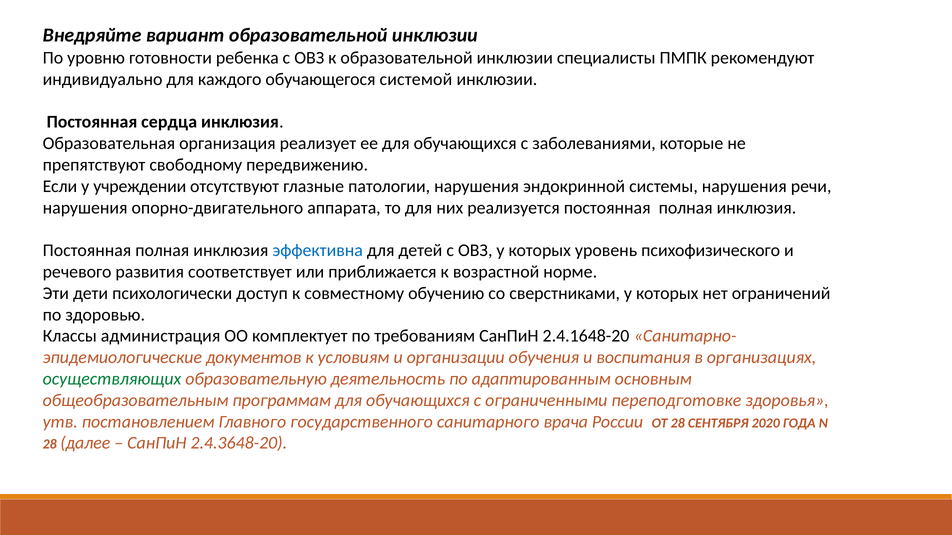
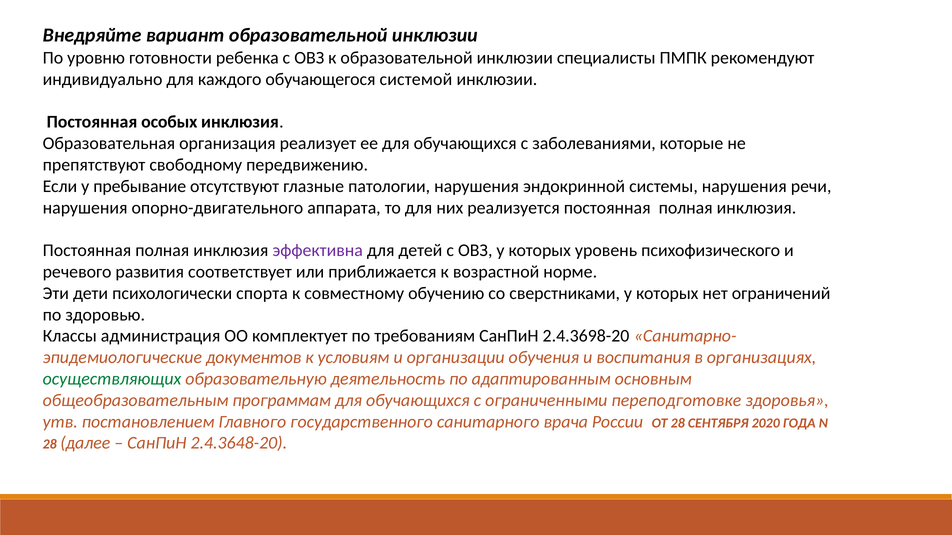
сердца: сердца -> особых
учреждении: учреждении -> пребывание
эффективна colour: blue -> purple
доступ: доступ -> спорта
2.4.1648-20: 2.4.1648-20 -> 2.4.3698-20
